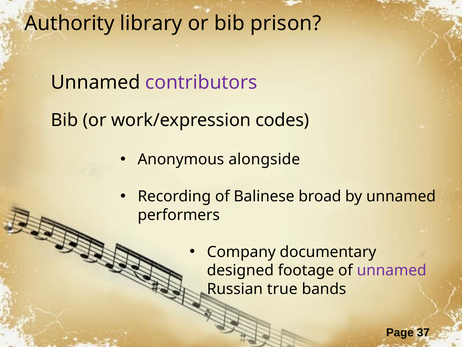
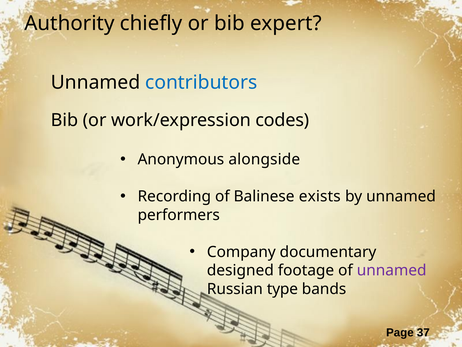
library: library -> chiefly
prison: prison -> expert
contributors colour: purple -> blue
broad: broad -> exists
true: true -> type
